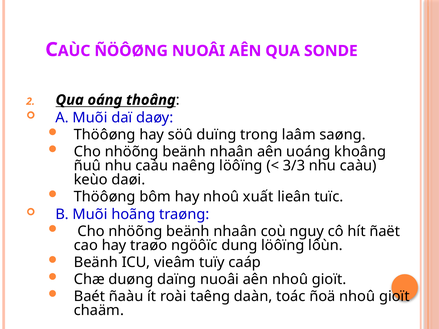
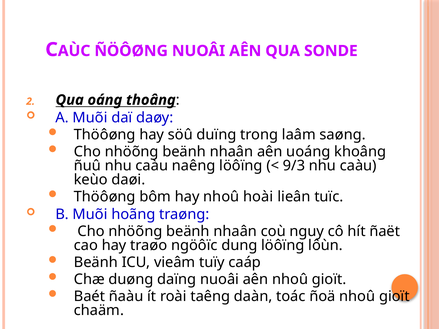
3/3: 3/3 -> 9/3
xuất: xuất -> hoài
